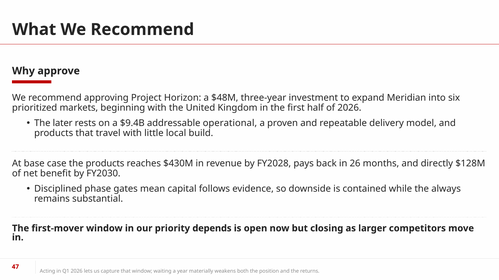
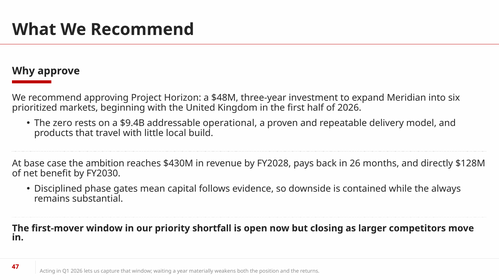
later: later -> zero
the products: products -> ambition
depends: depends -> shortfall
